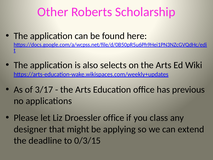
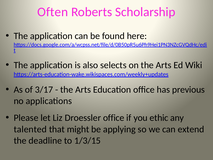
Other: Other -> Often
class: class -> ethic
designer: designer -> talented
0/3/15: 0/3/15 -> 1/3/15
